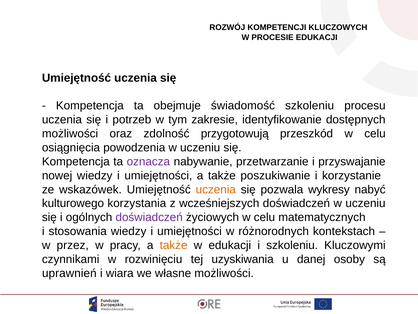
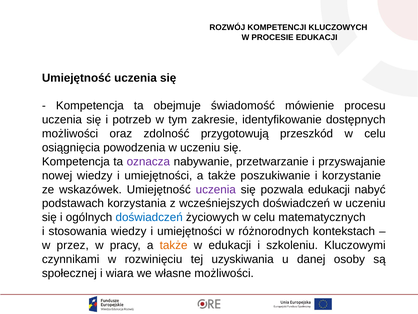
świadomość szkoleniu: szkoleniu -> mówienie
uczenia at (216, 189) colour: orange -> purple
pozwala wykresy: wykresy -> edukacji
kulturowego: kulturowego -> podstawach
doświadczeń at (149, 217) colour: purple -> blue
uprawnień: uprawnień -> społecznej
